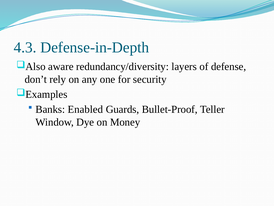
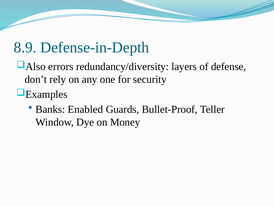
4.3: 4.3 -> 8.9
aware: aware -> errors
